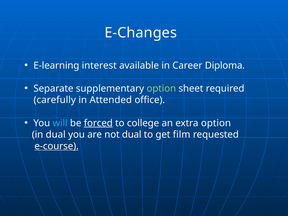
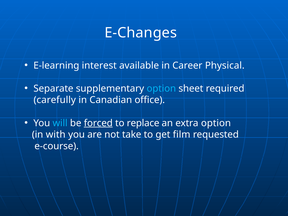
Diploma: Diploma -> Physical
option at (161, 88) colour: light green -> light blue
Attended: Attended -> Canadian
college: college -> replace
in dual: dual -> with
not dual: dual -> take
e-course underline: present -> none
